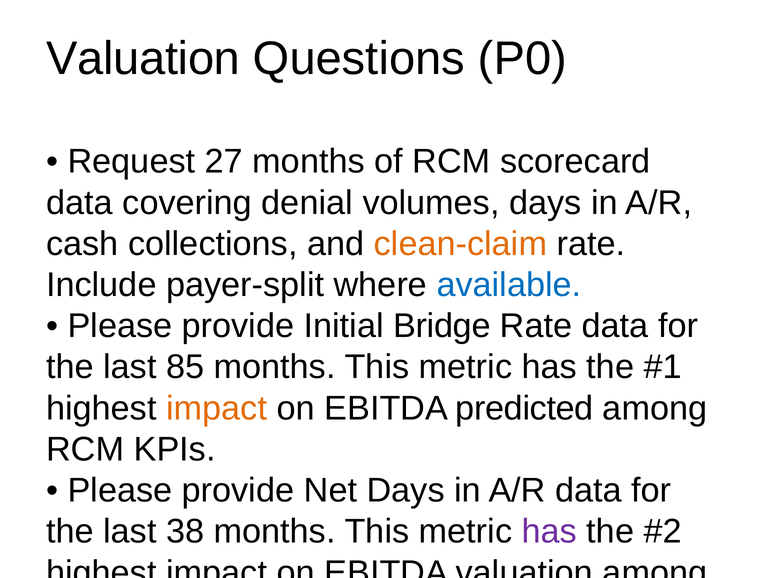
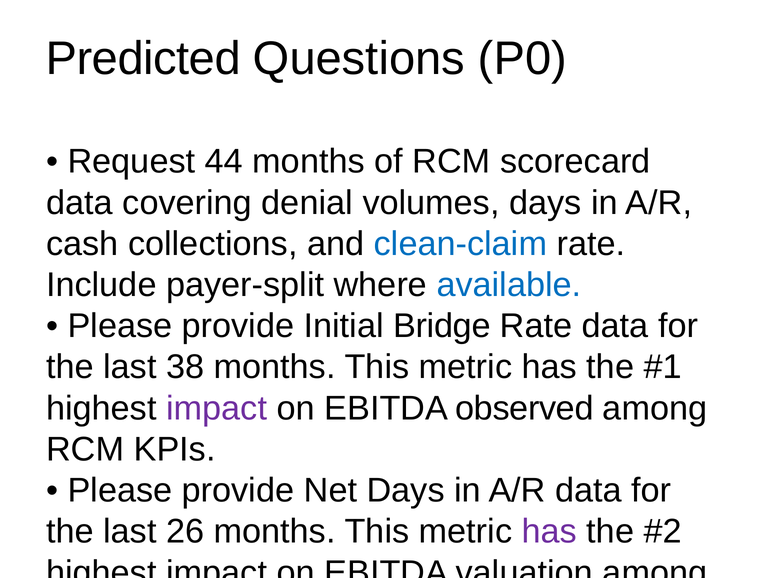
Valuation at (143, 59): Valuation -> Predicted
27: 27 -> 44
clean-claim colour: orange -> blue
85: 85 -> 38
impact at (217, 408) colour: orange -> purple
predicted: predicted -> observed
38: 38 -> 26
